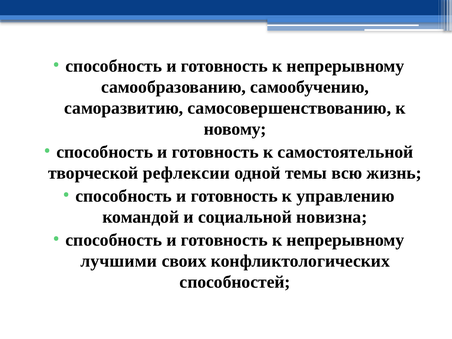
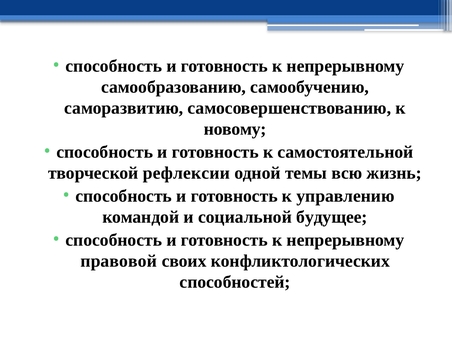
новизна: новизна -> будущее
лучшими: лучшими -> правовой
